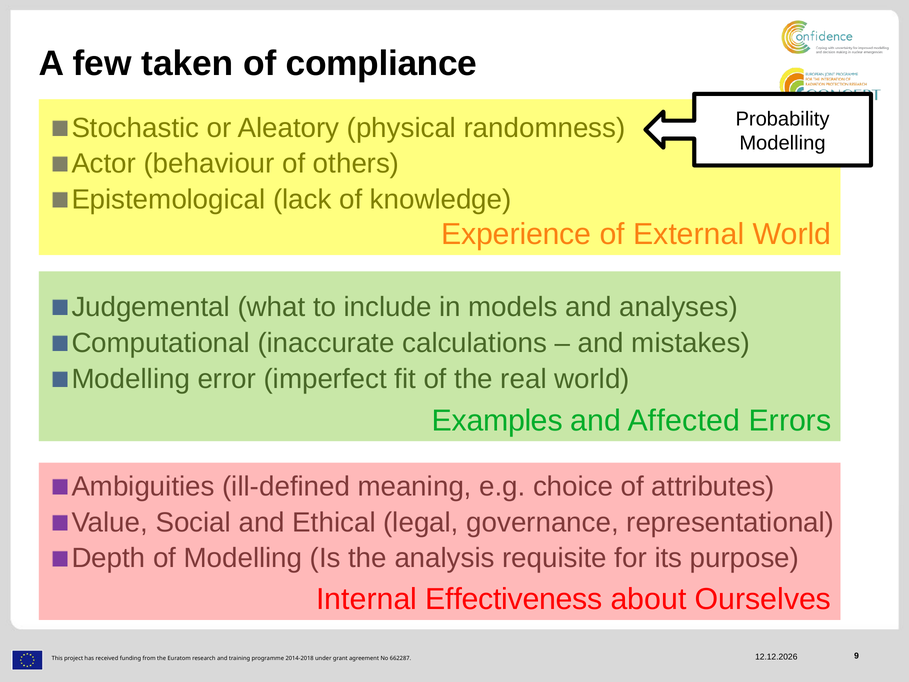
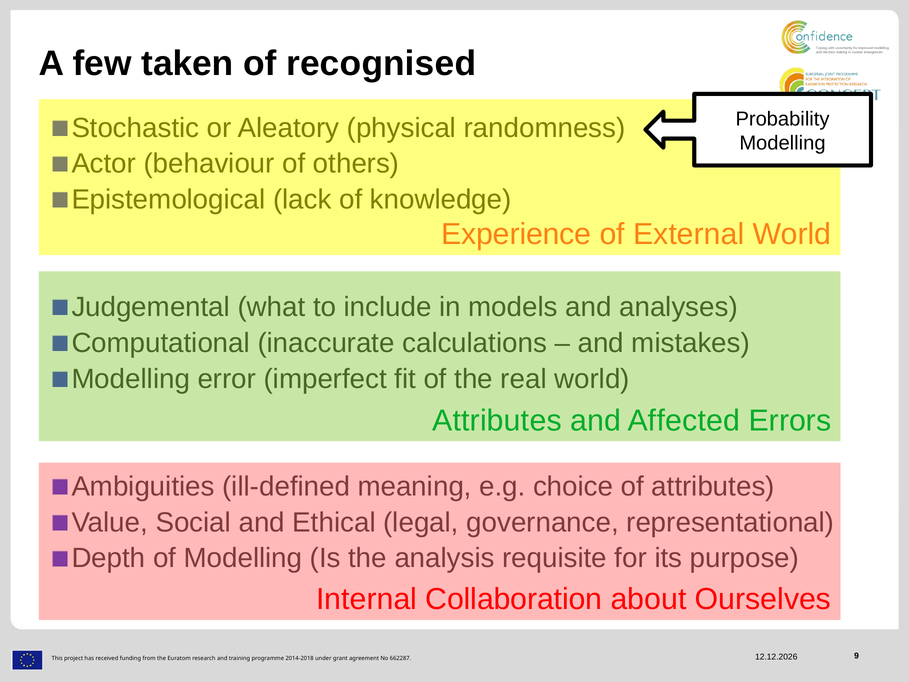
compliance: compliance -> recognised
Examples at (497, 420): Examples -> Attributes
Effectiveness: Effectiveness -> Collaboration
